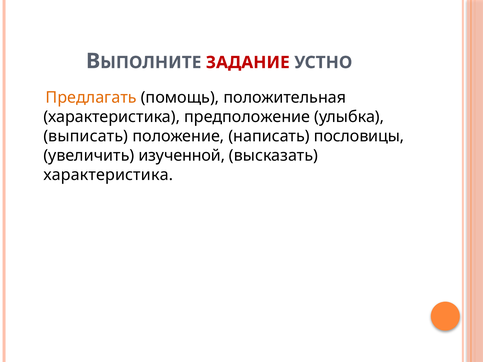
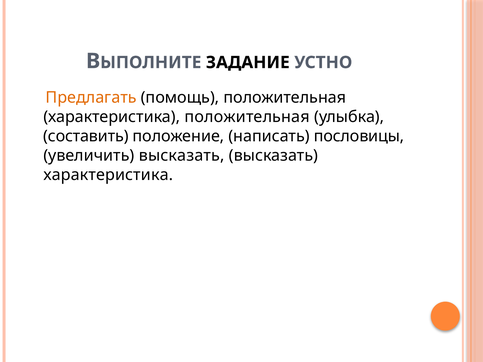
ЗАДАНИЕ colour: red -> black
характеристика предположение: предположение -> положительная
выписать: выписать -> составить
увеличить изученной: изученной -> высказать
